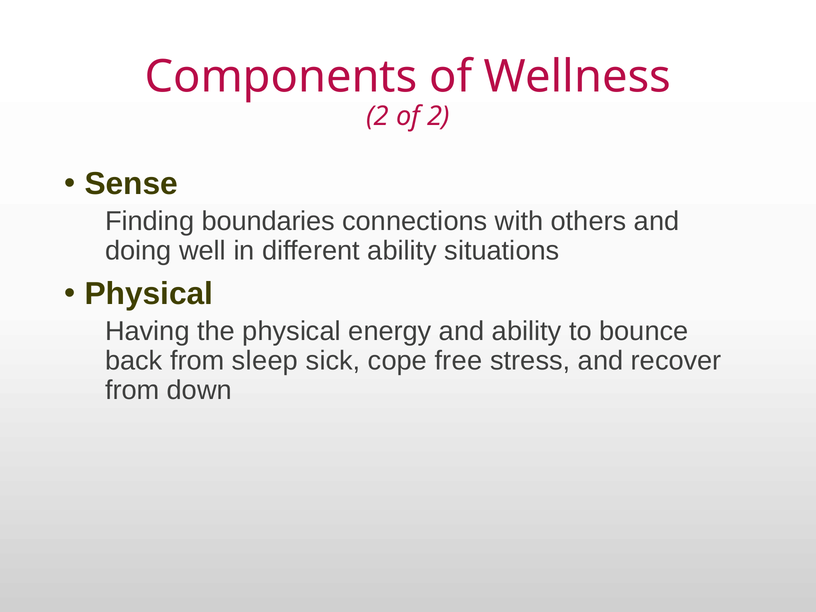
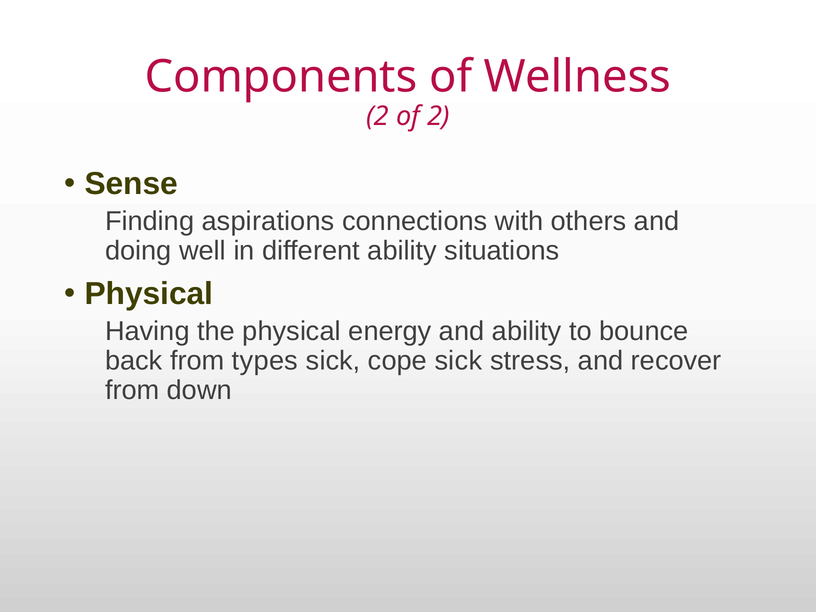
boundaries: boundaries -> aspirations
sleep: sleep -> types
cope free: free -> sick
